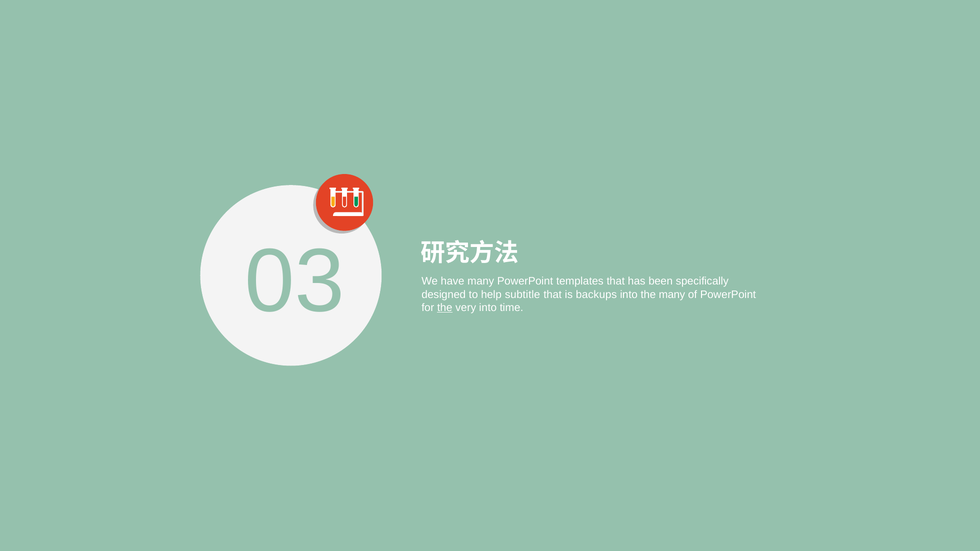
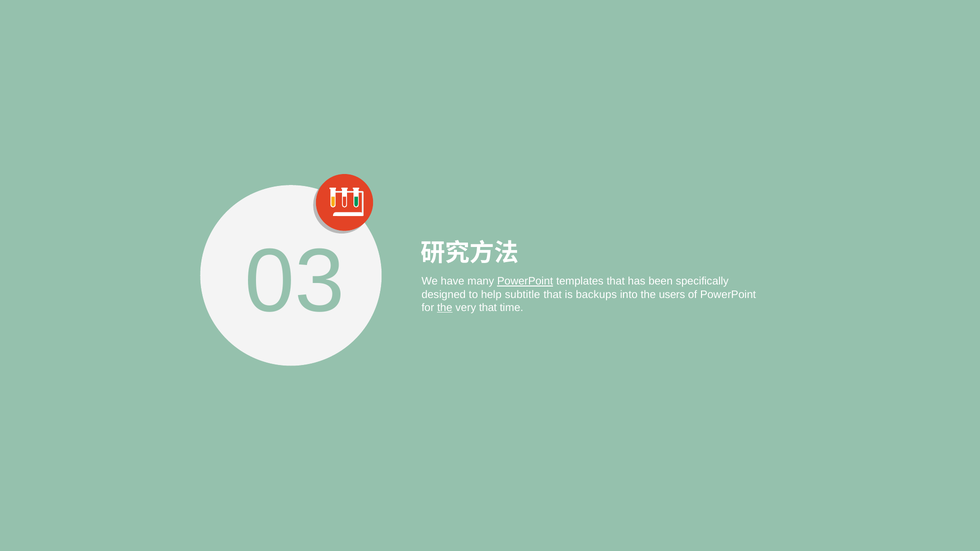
PowerPoint at (525, 281) underline: none -> present
the many: many -> users
very into: into -> that
